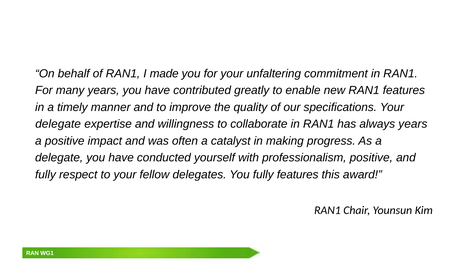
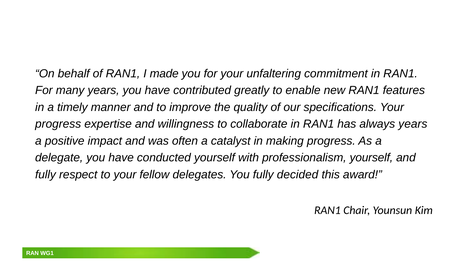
delegate at (58, 124): delegate -> progress
professionalism positive: positive -> yourself
fully features: features -> decided
